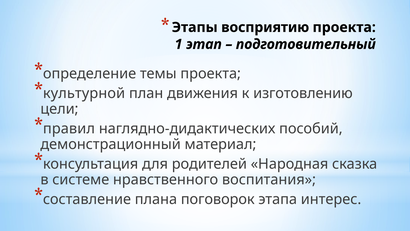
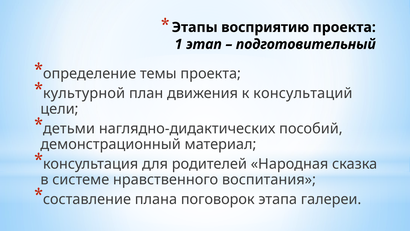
изготовлению: изготовлению -> консультаций
правил: правил -> детьми
интерес: интерес -> галереи
